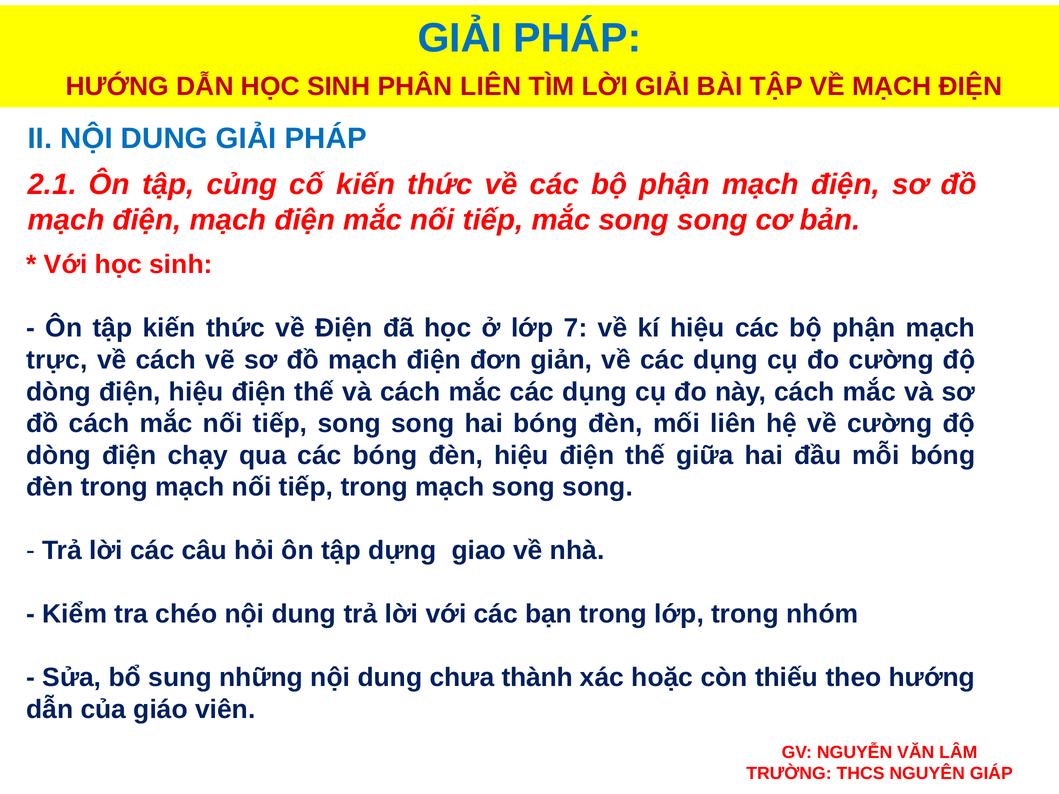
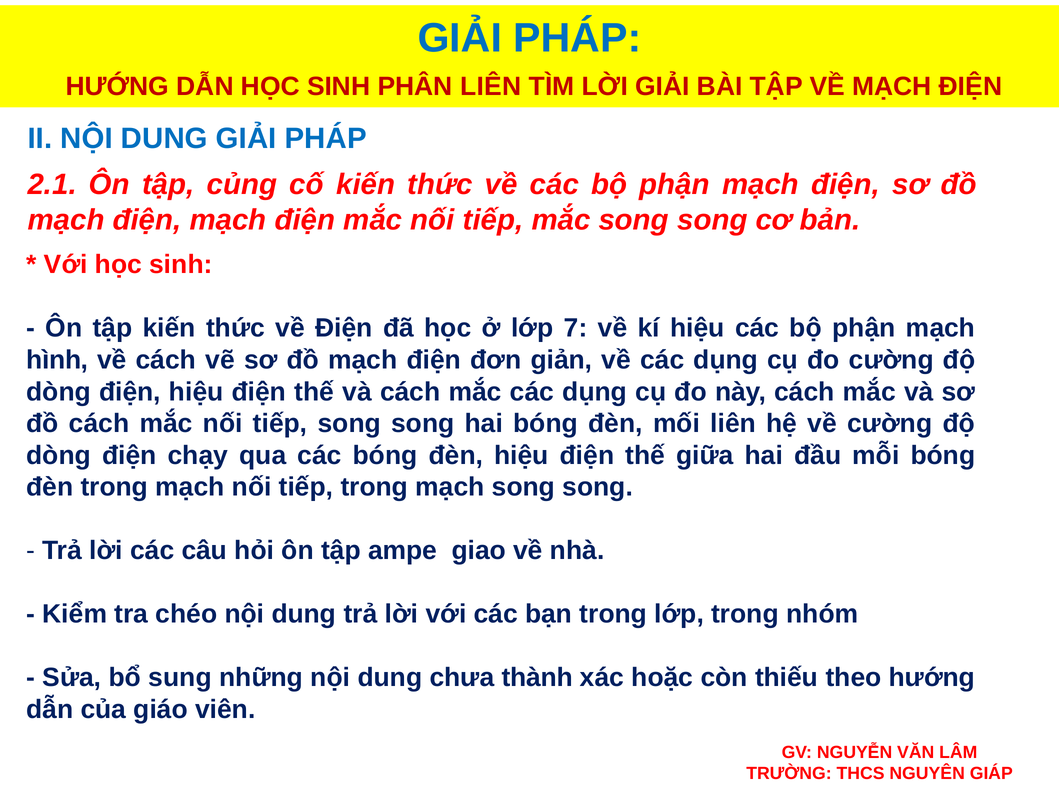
trực: trực -> hình
dựng: dựng -> ampe
